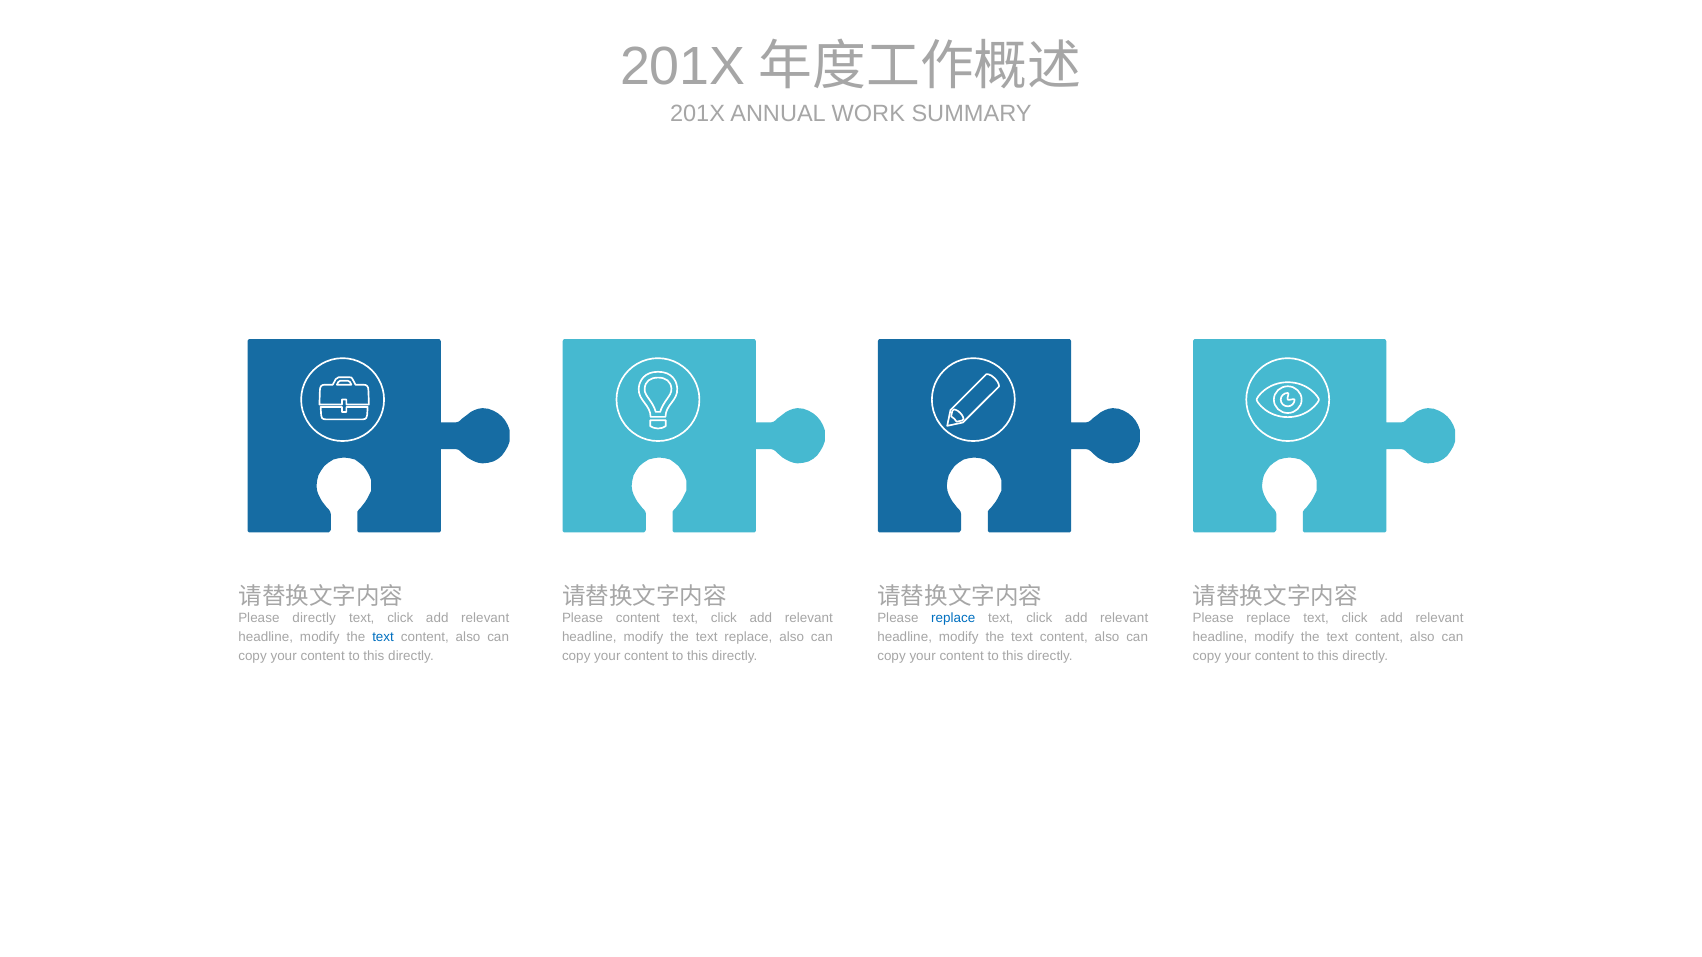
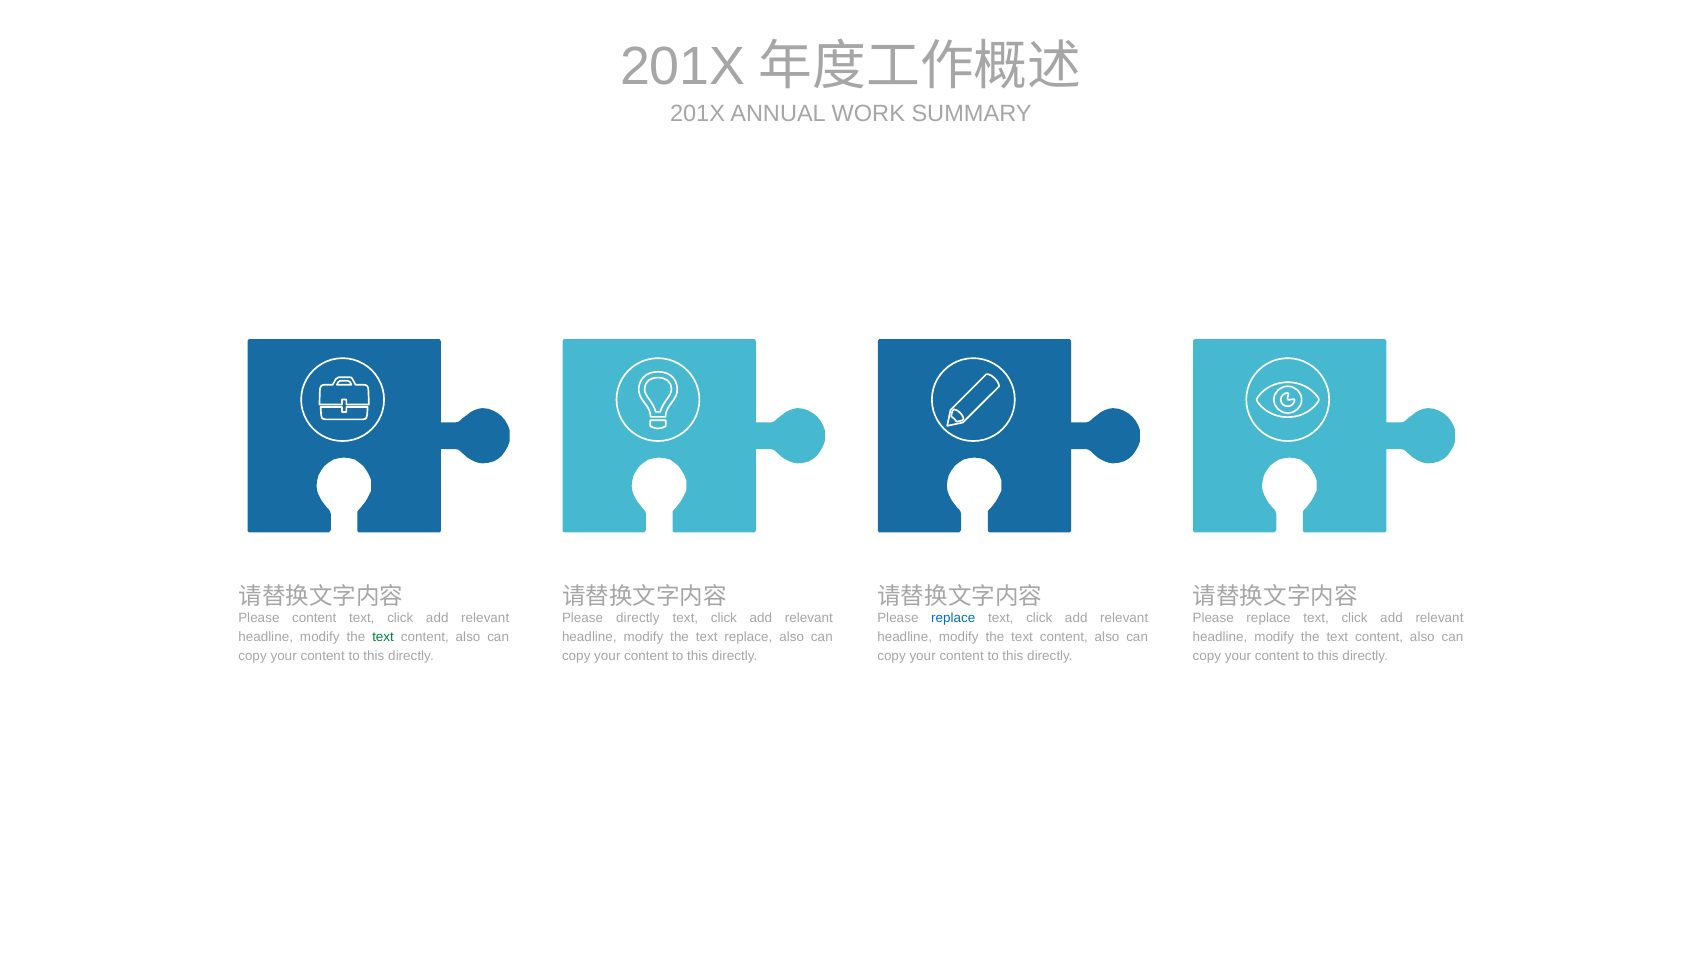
Please directly: directly -> content
Please content: content -> directly
text at (383, 637) colour: blue -> green
